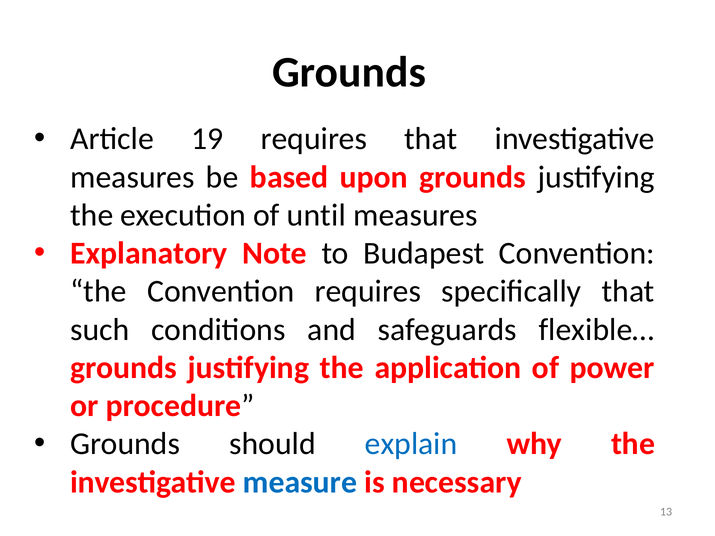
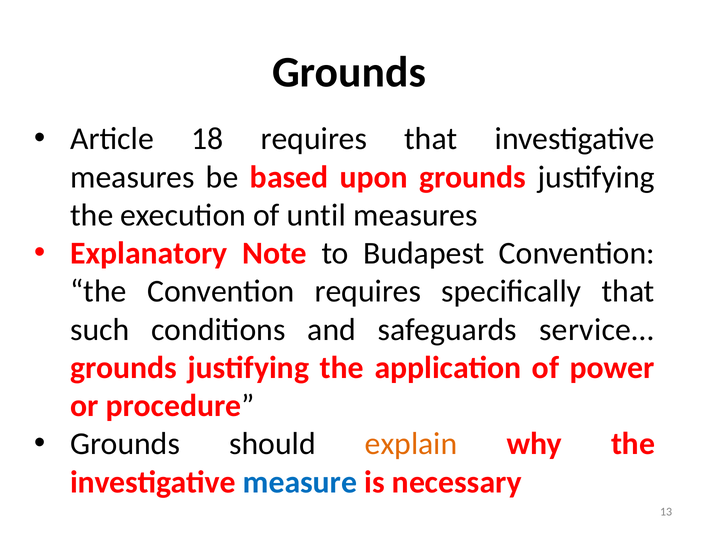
19: 19 -> 18
flexible…: flexible… -> service…
explain colour: blue -> orange
